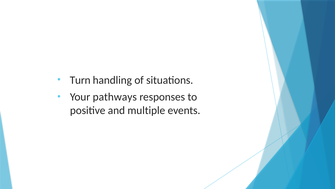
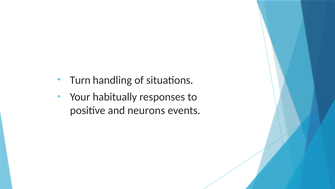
pathways: pathways -> habitually
multiple: multiple -> neurons
